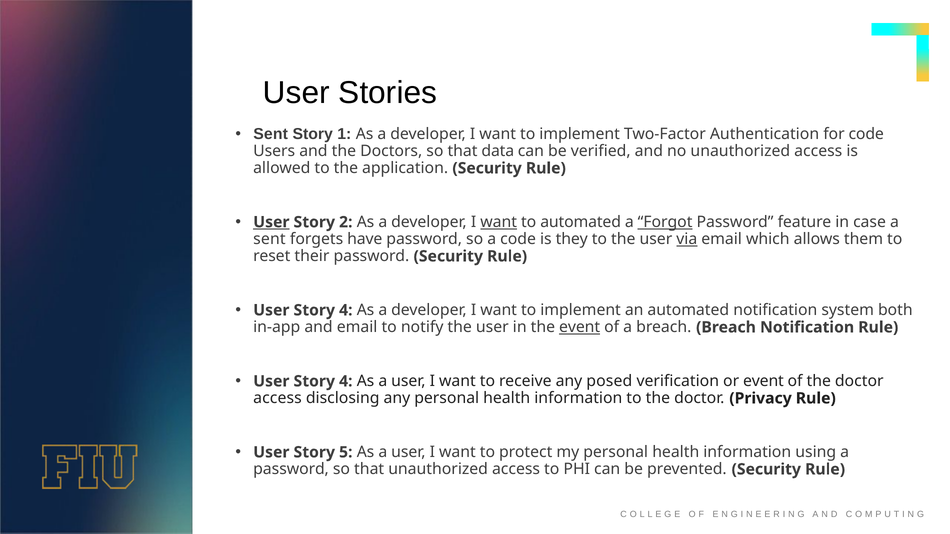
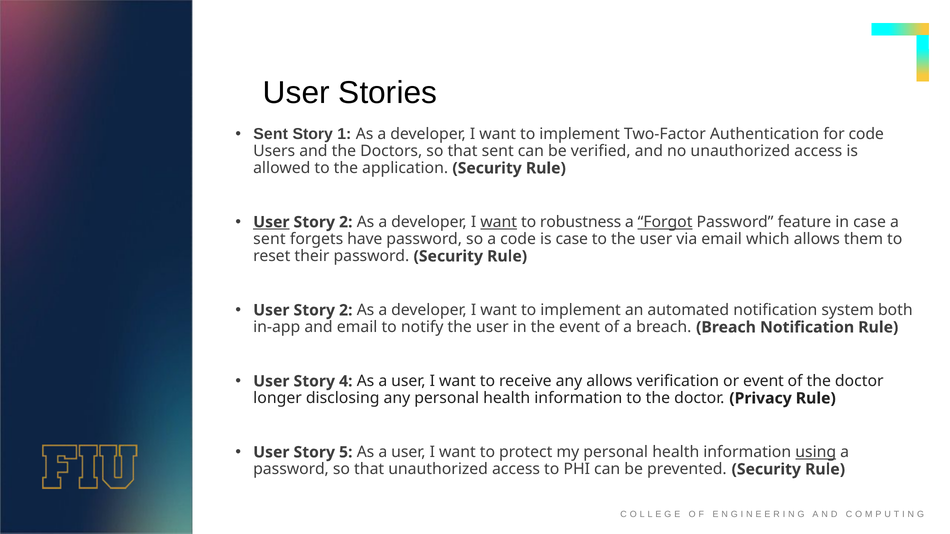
that data: data -> sent
to automated: automated -> robustness
is they: they -> case
via underline: present -> none
4 at (346, 310): 4 -> 2
event at (580, 327) underline: present -> none
any posed: posed -> allows
access at (277, 399): access -> longer
using underline: none -> present
